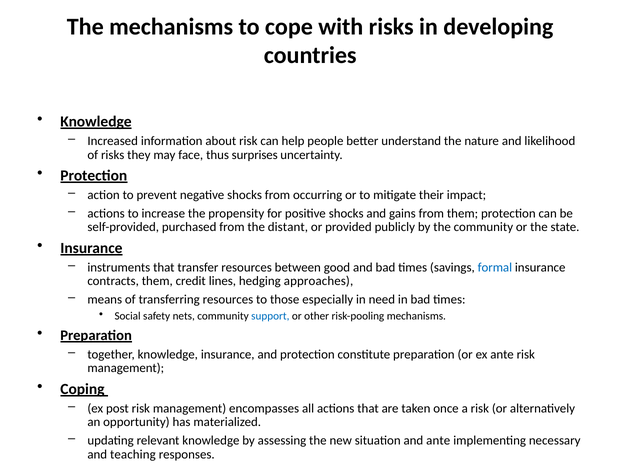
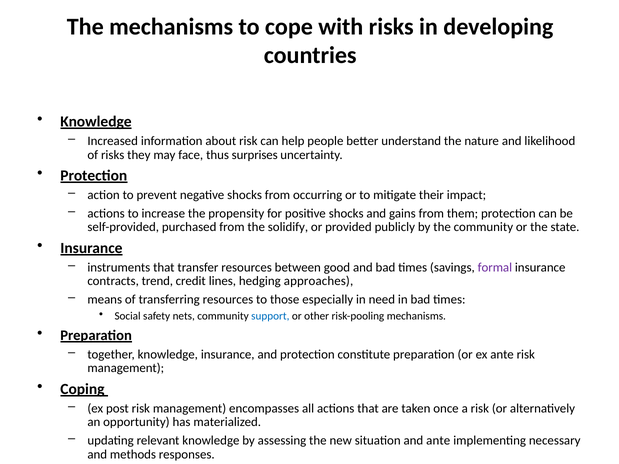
distant: distant -> solidify
formal colour: blue -> purple
contracts them: them -> trend
teaching: teaching -> methods
